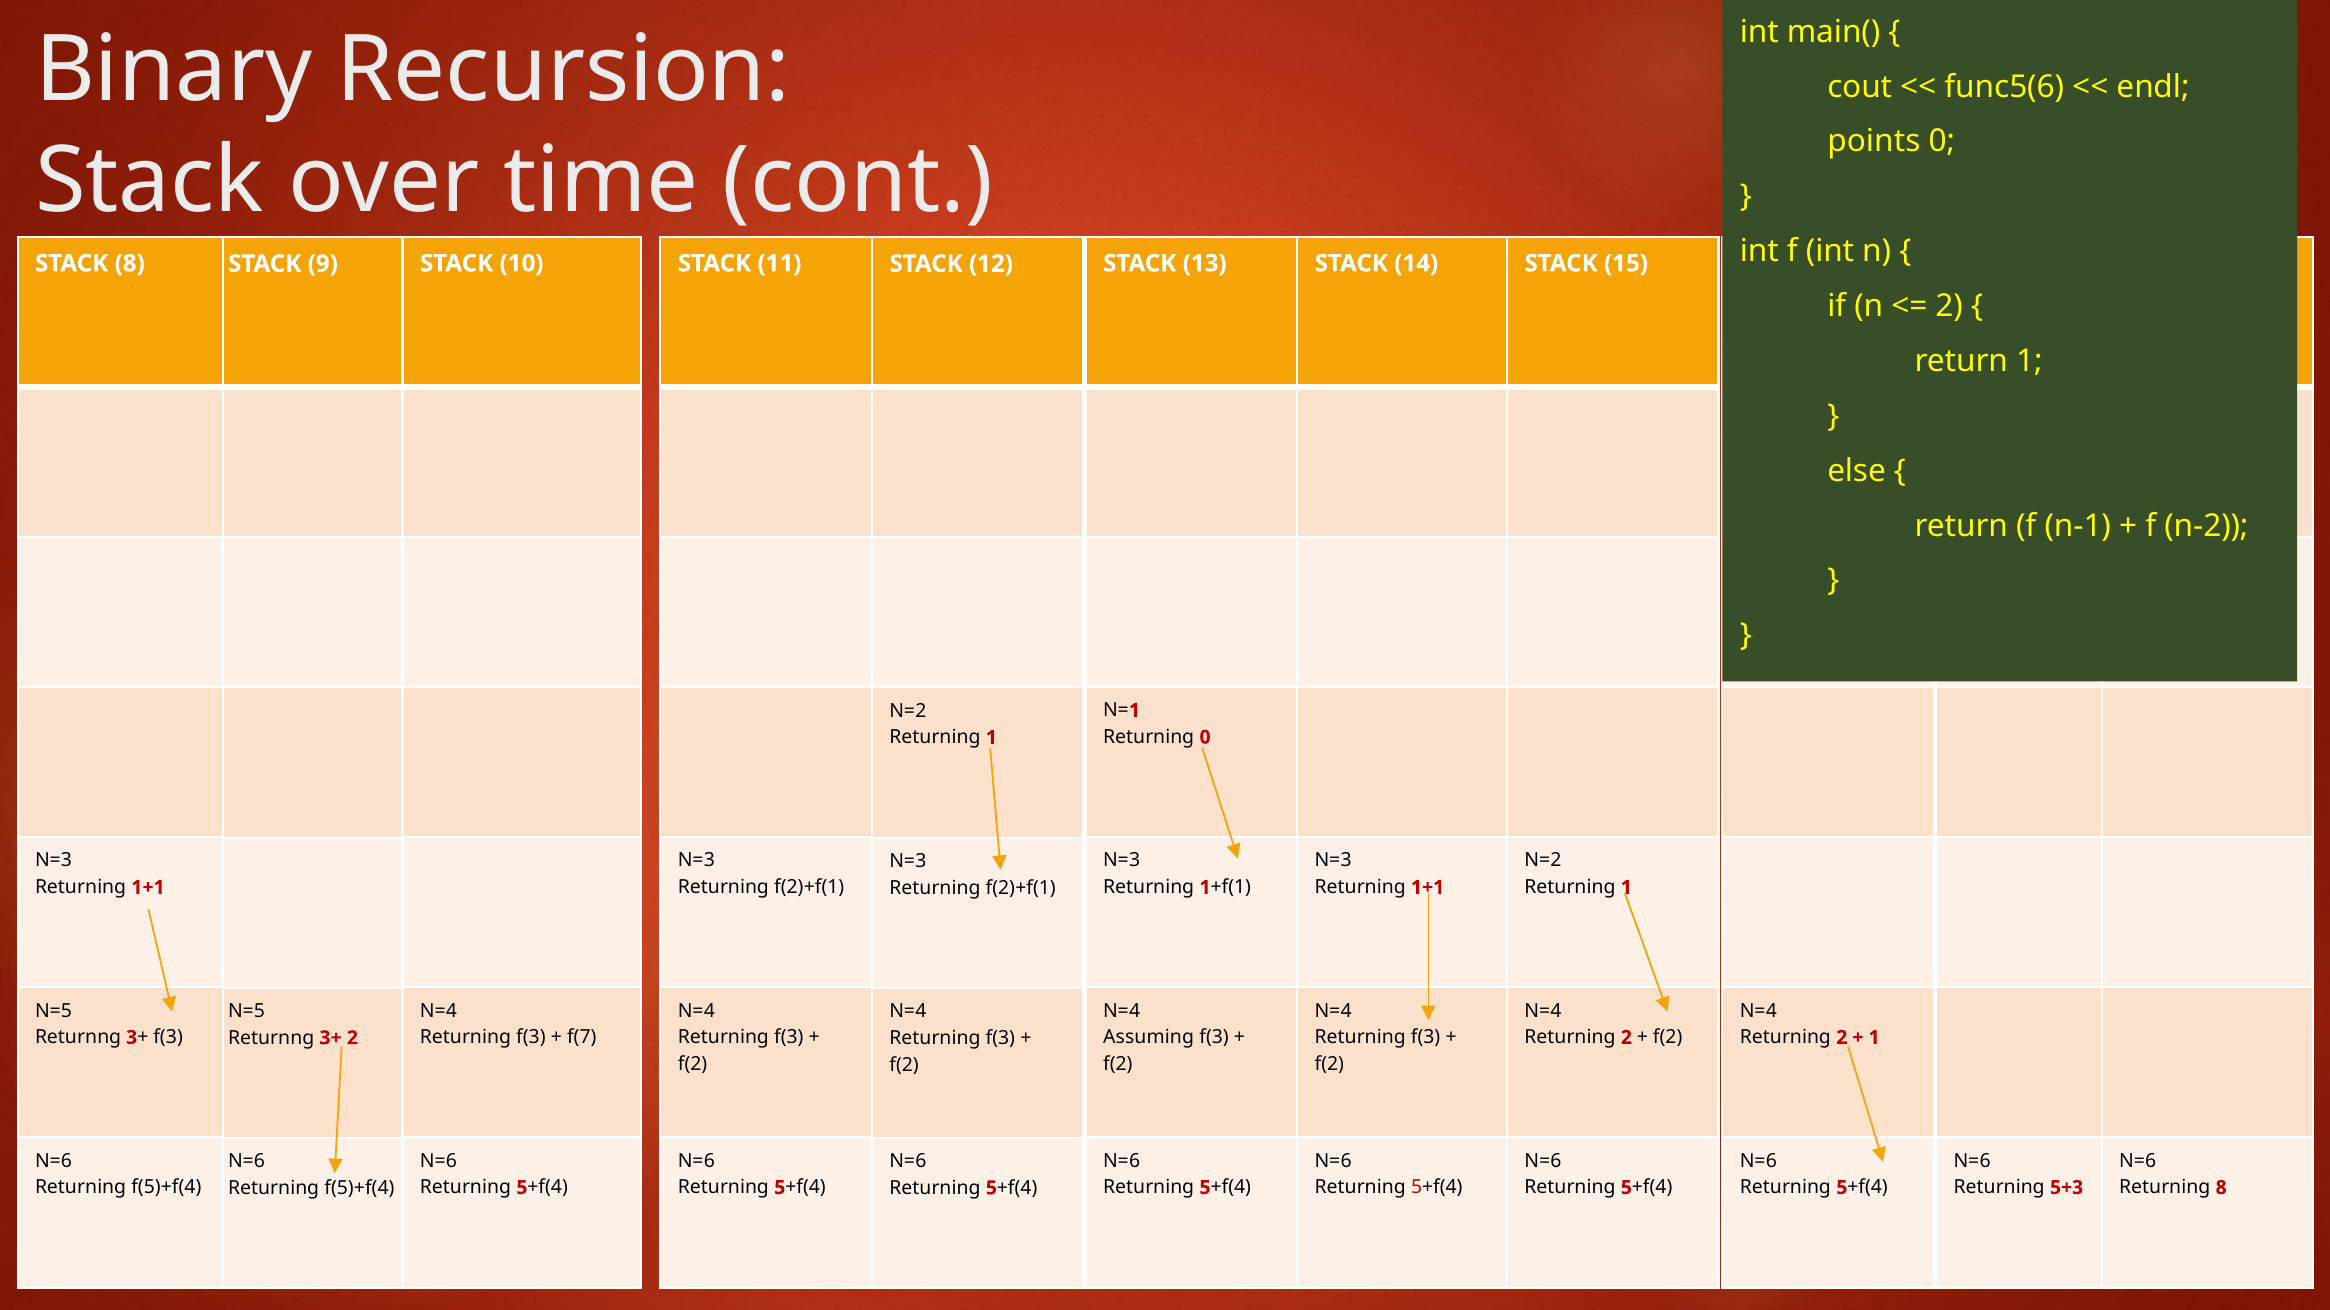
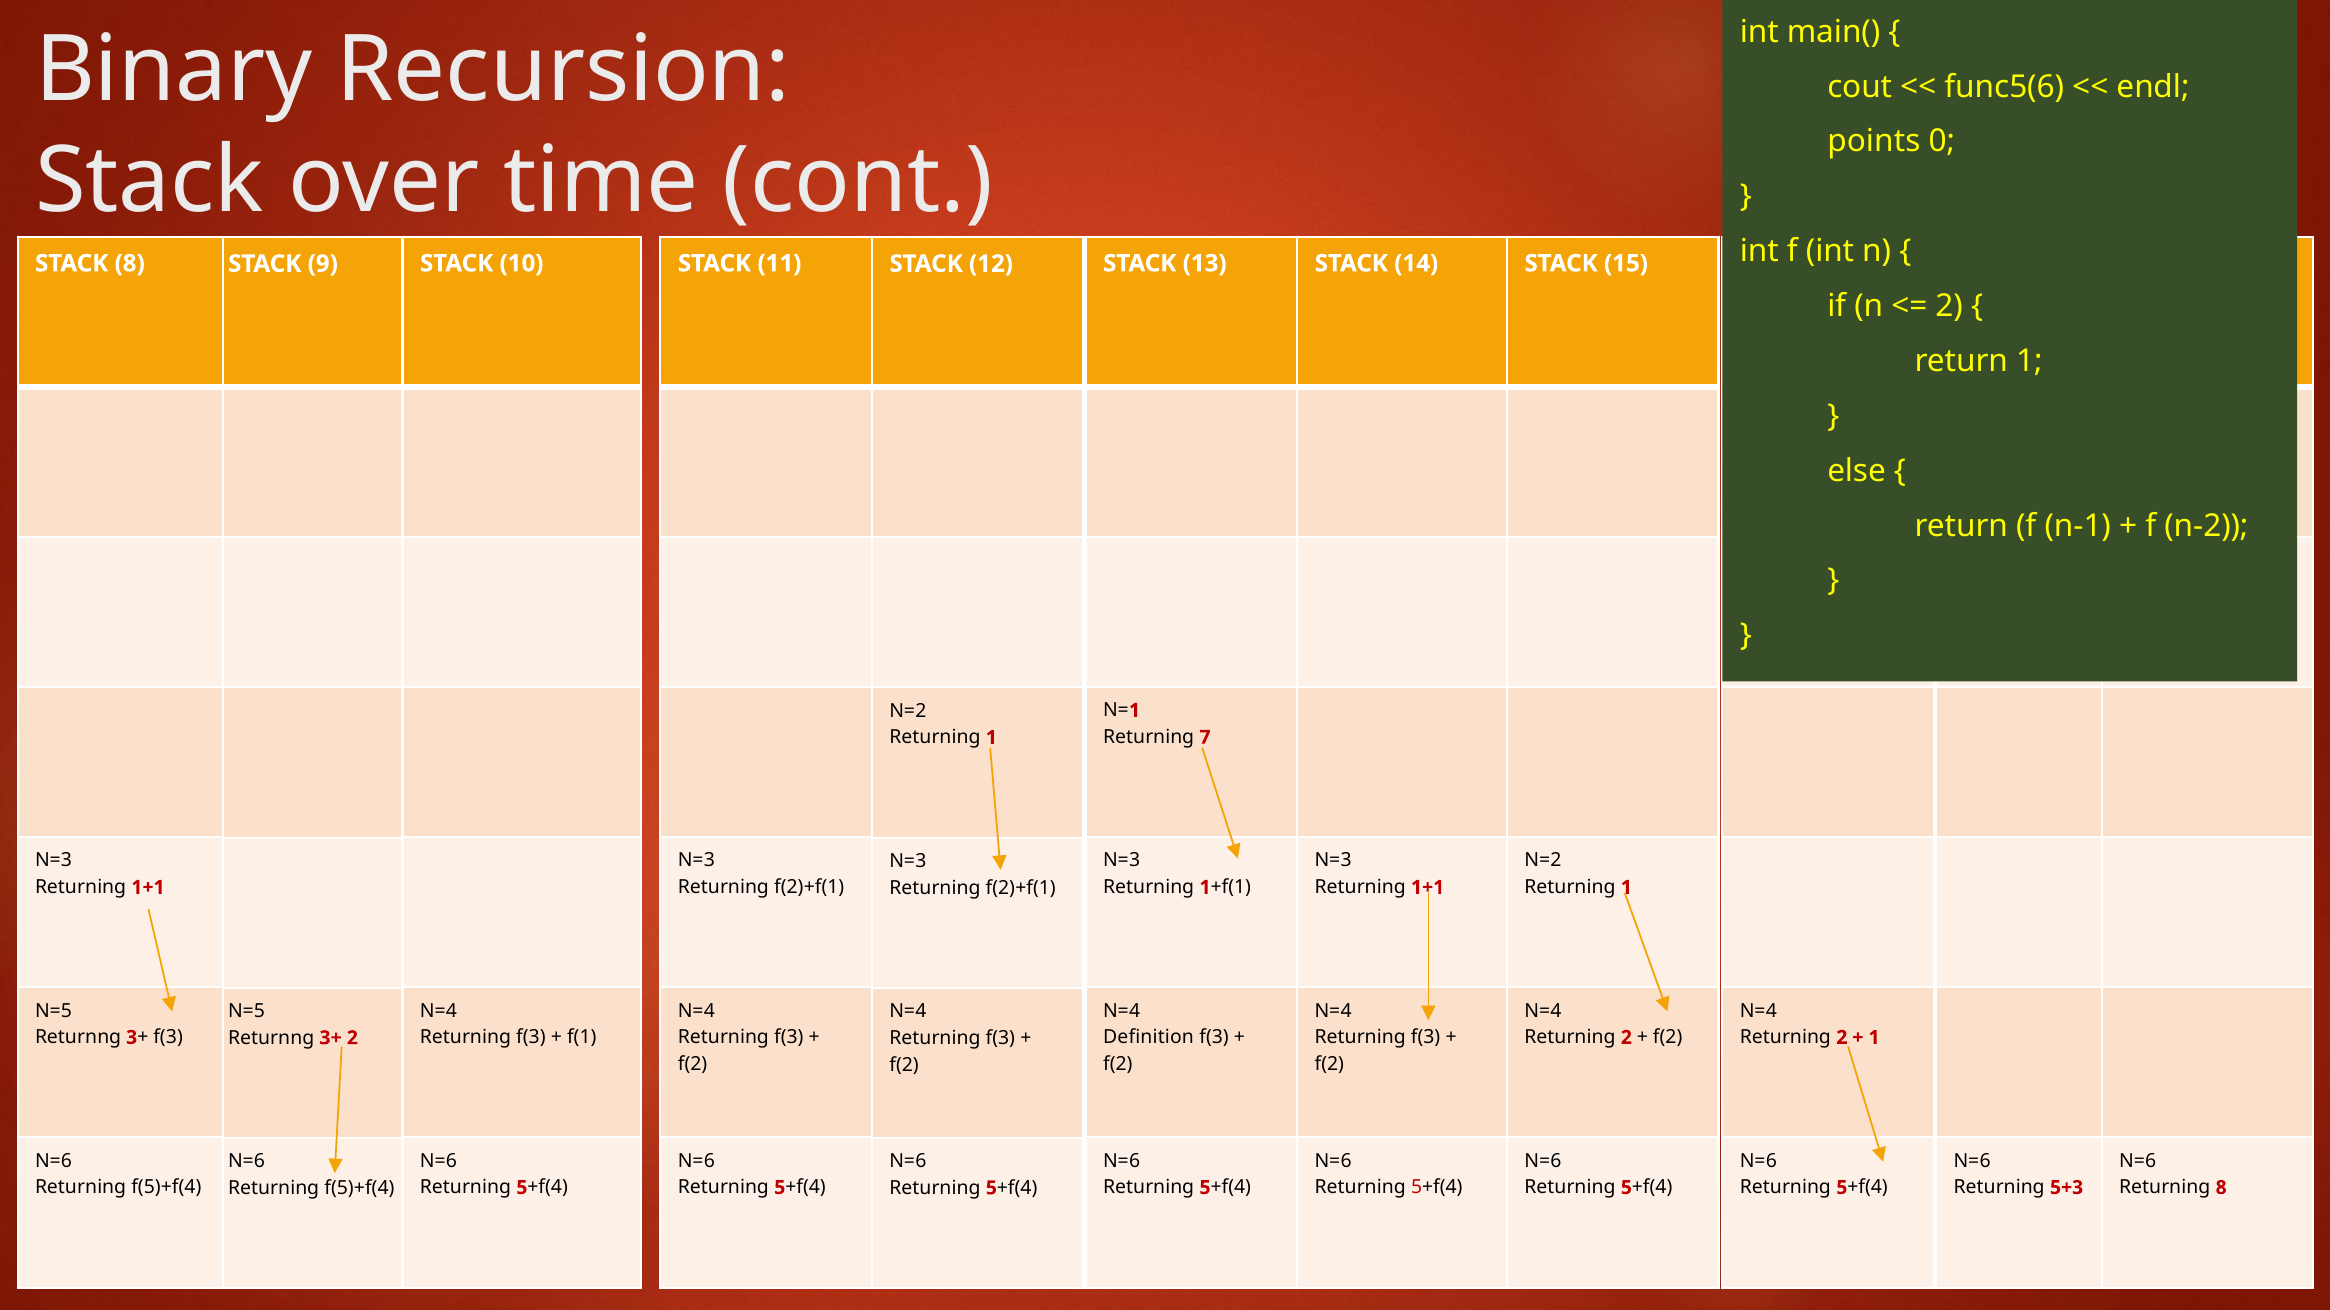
Returning 0: 0 -> 7
f(7: f(7 -> f(1
Assuming: Assuming -> Definition
